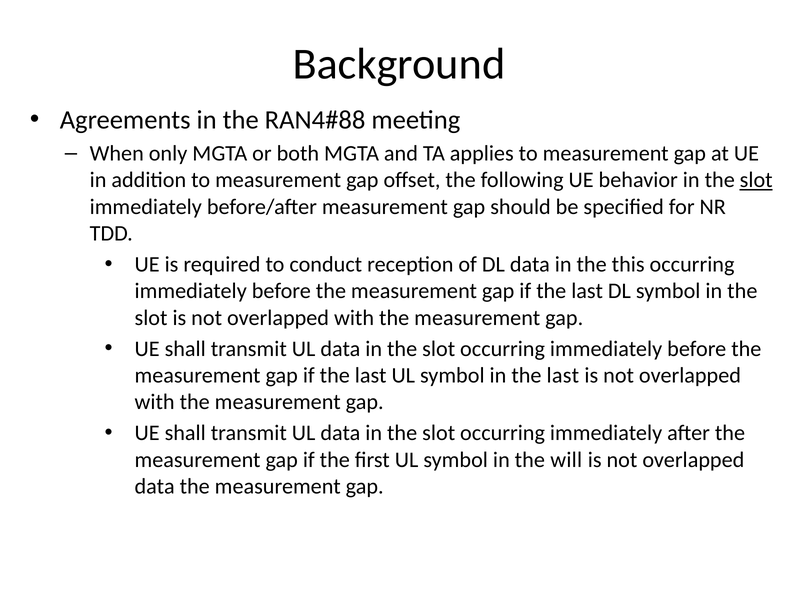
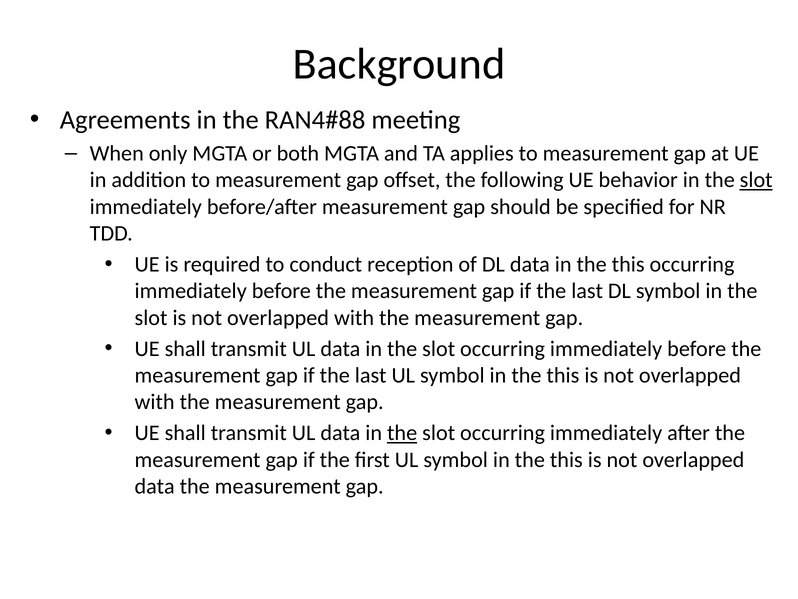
last at (563, 375): last -> this
the at (402, 433) underline: none -> present
will at (566, 459): will -> this
